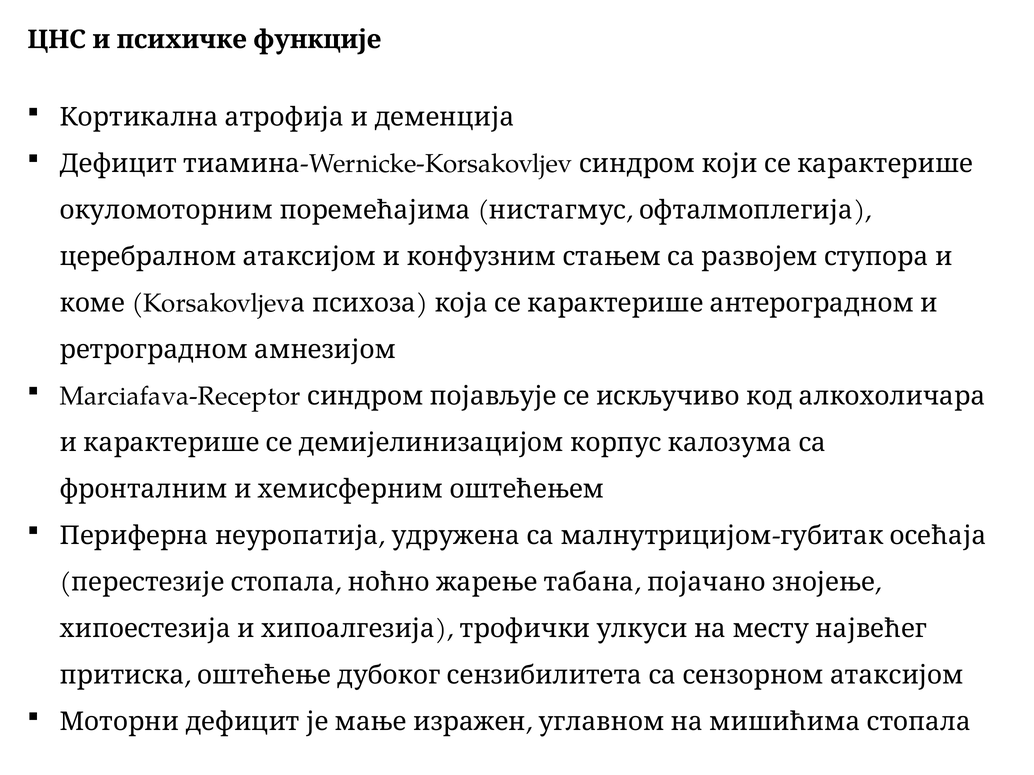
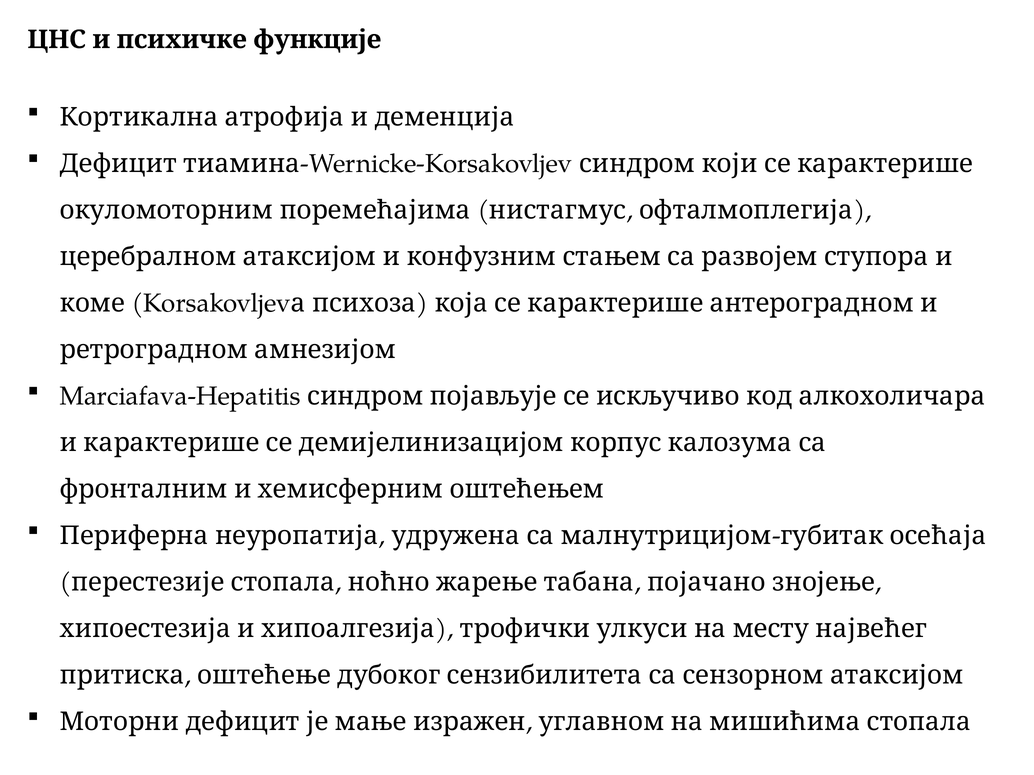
Marciafava-Receptor: Marciafava-Receptor -> Marciafava-Hepatitis
